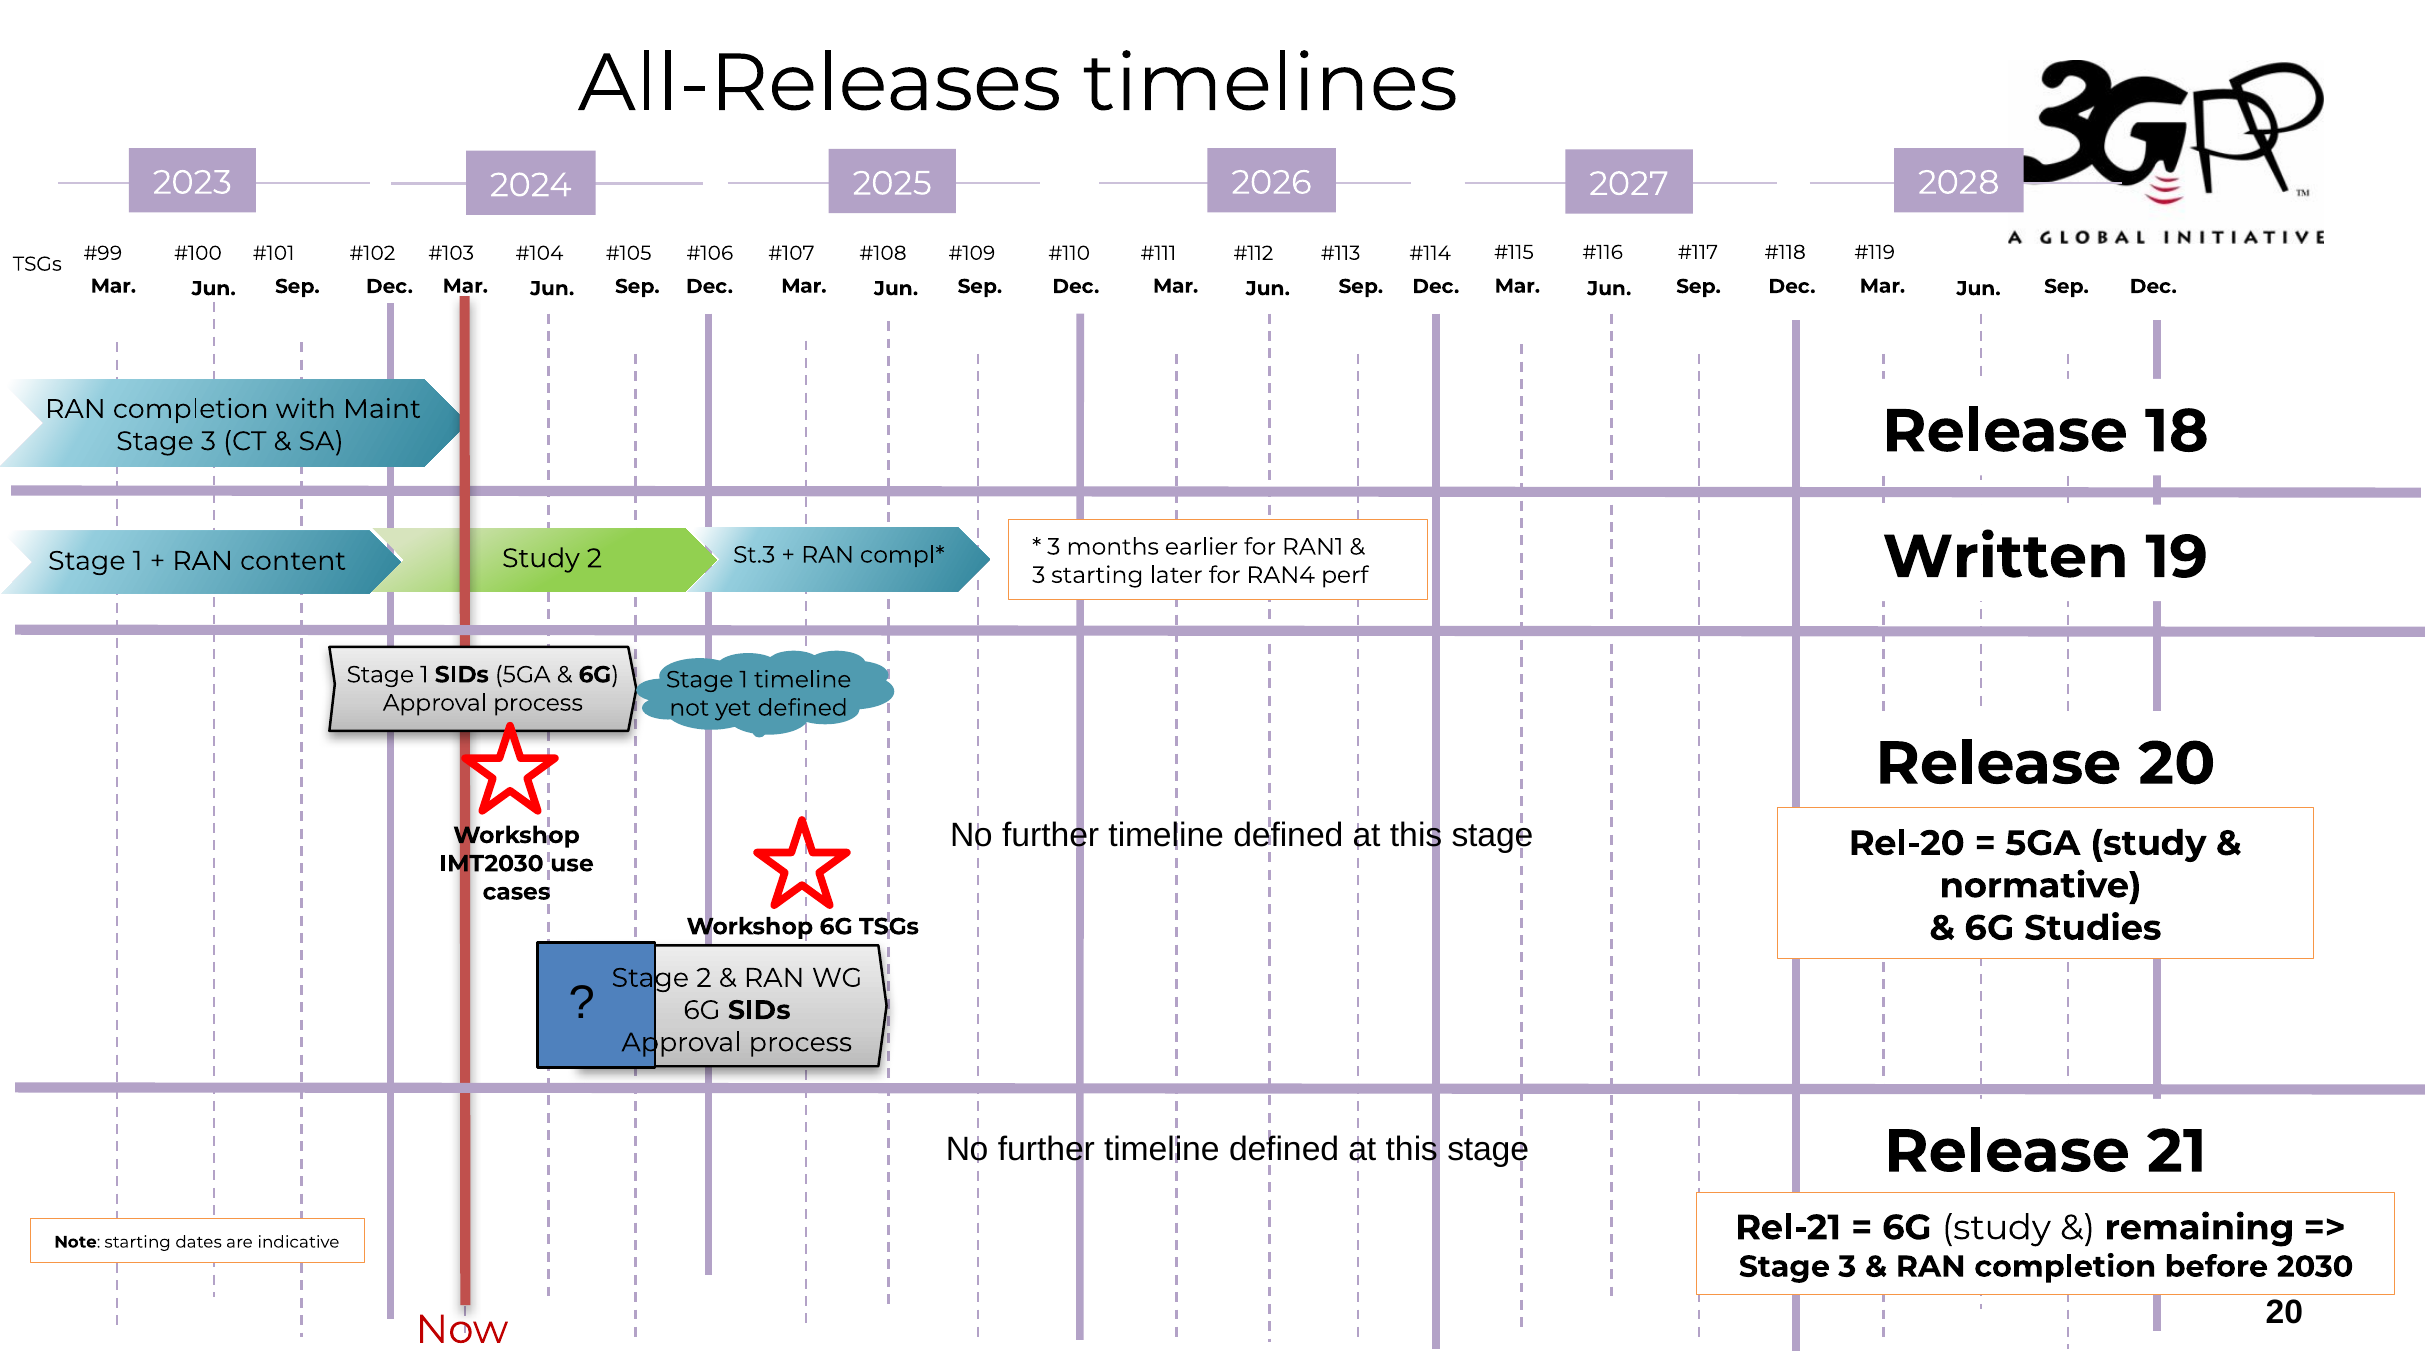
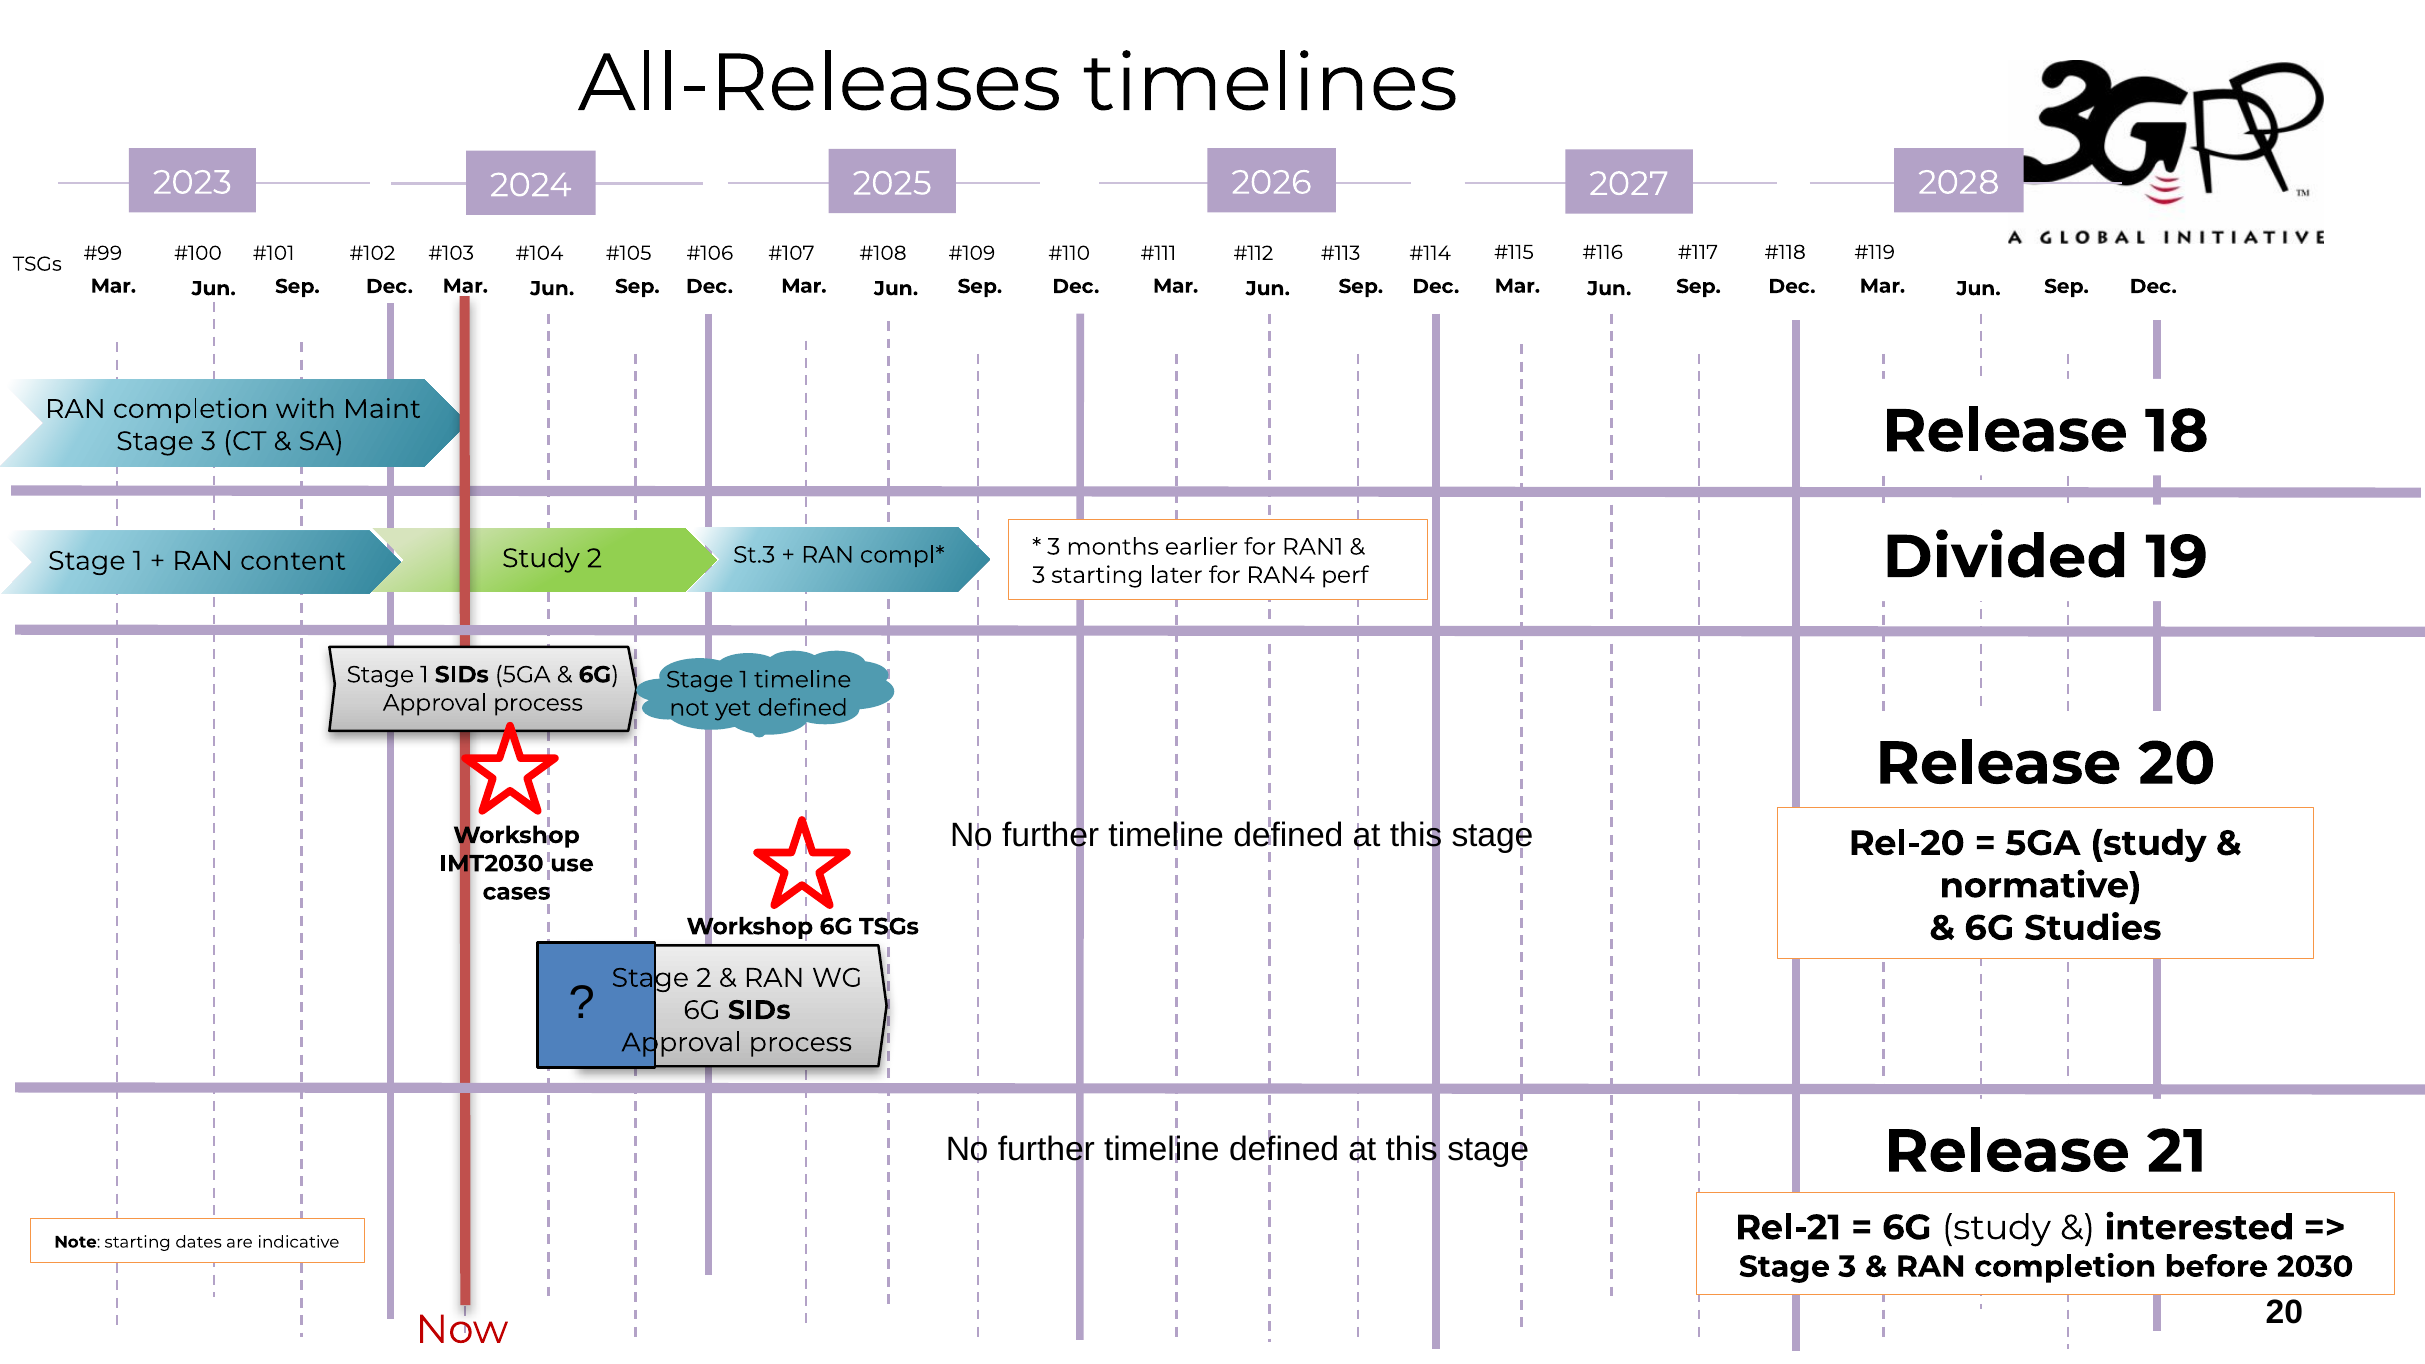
Written: Written -> Divided
remaining: remaining -> interested
